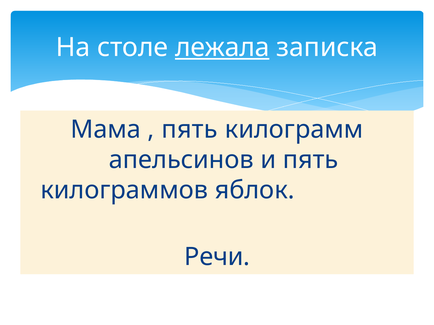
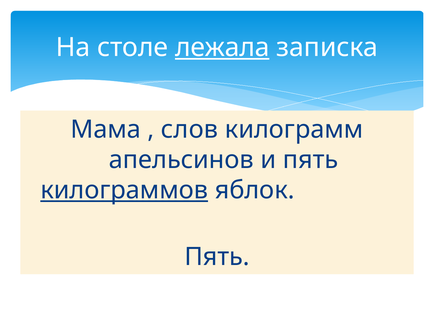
пять at (190, 130): пять -> слов
килограммов underline: none -> present
Речи at (217, 257): Речи -> Пять
